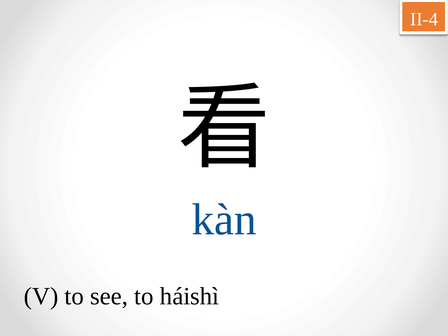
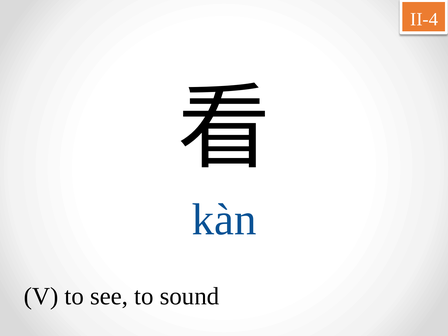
háishì: háishì -> sound
